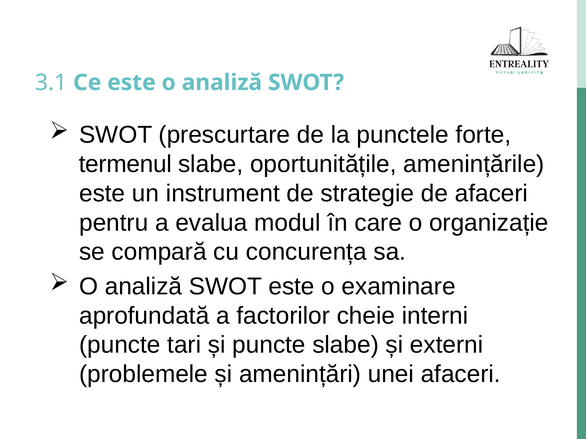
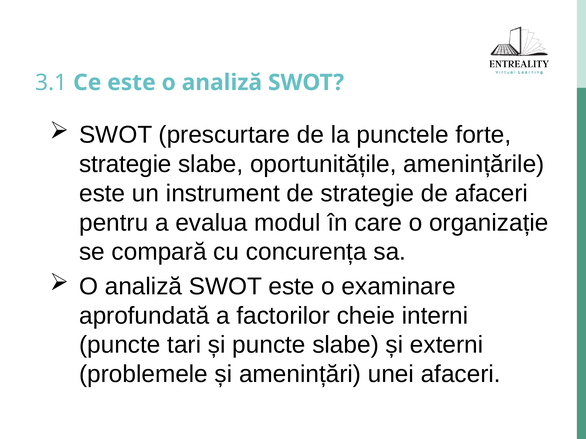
termenul at (125, 164): termenul -> strategie
